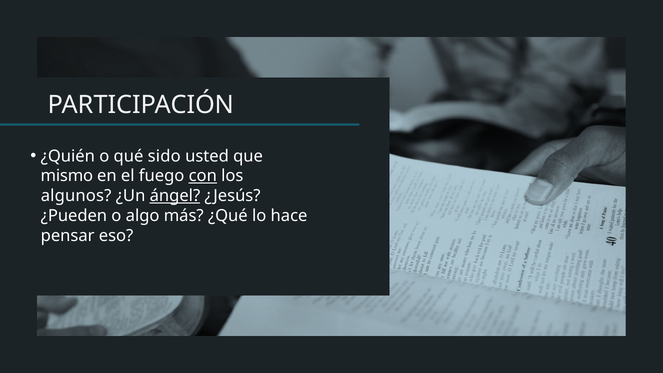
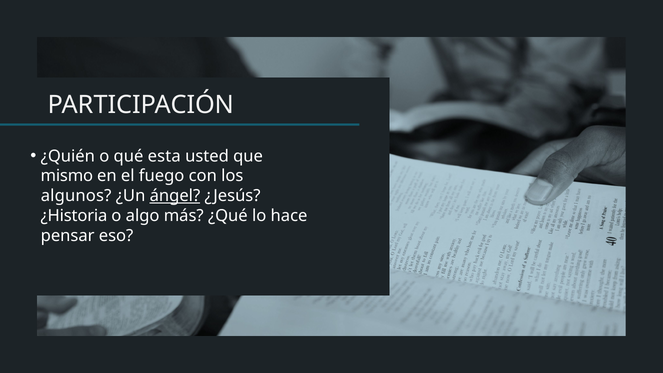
sido: sido -> esta
con underline: present -> none
¿Pueden: ¿Pueden -> ¿Historia
